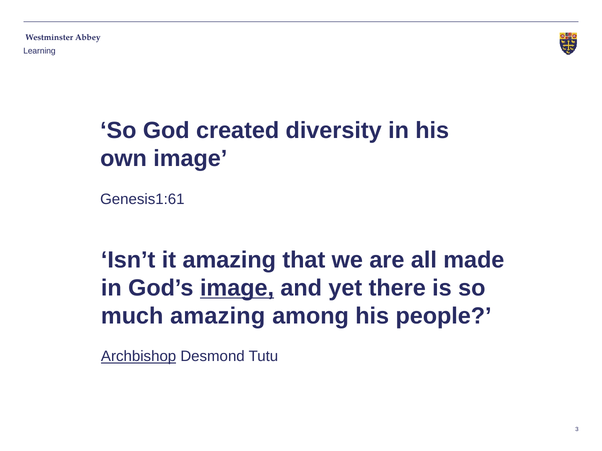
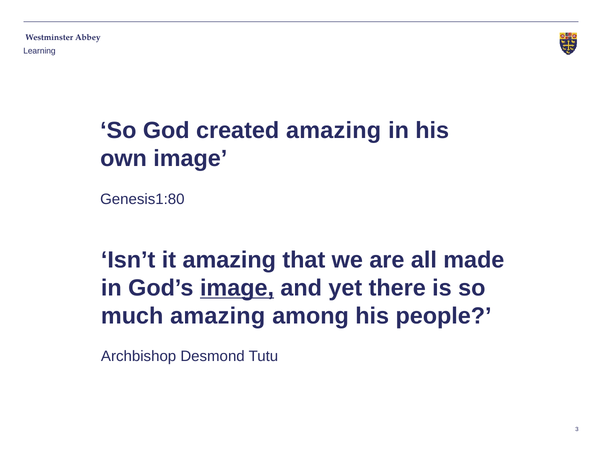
created diversity: diversity -> amazing
Genesis1:61: Genesis1:61 -> Genesis1:80
Archbishop underline: present -> none
